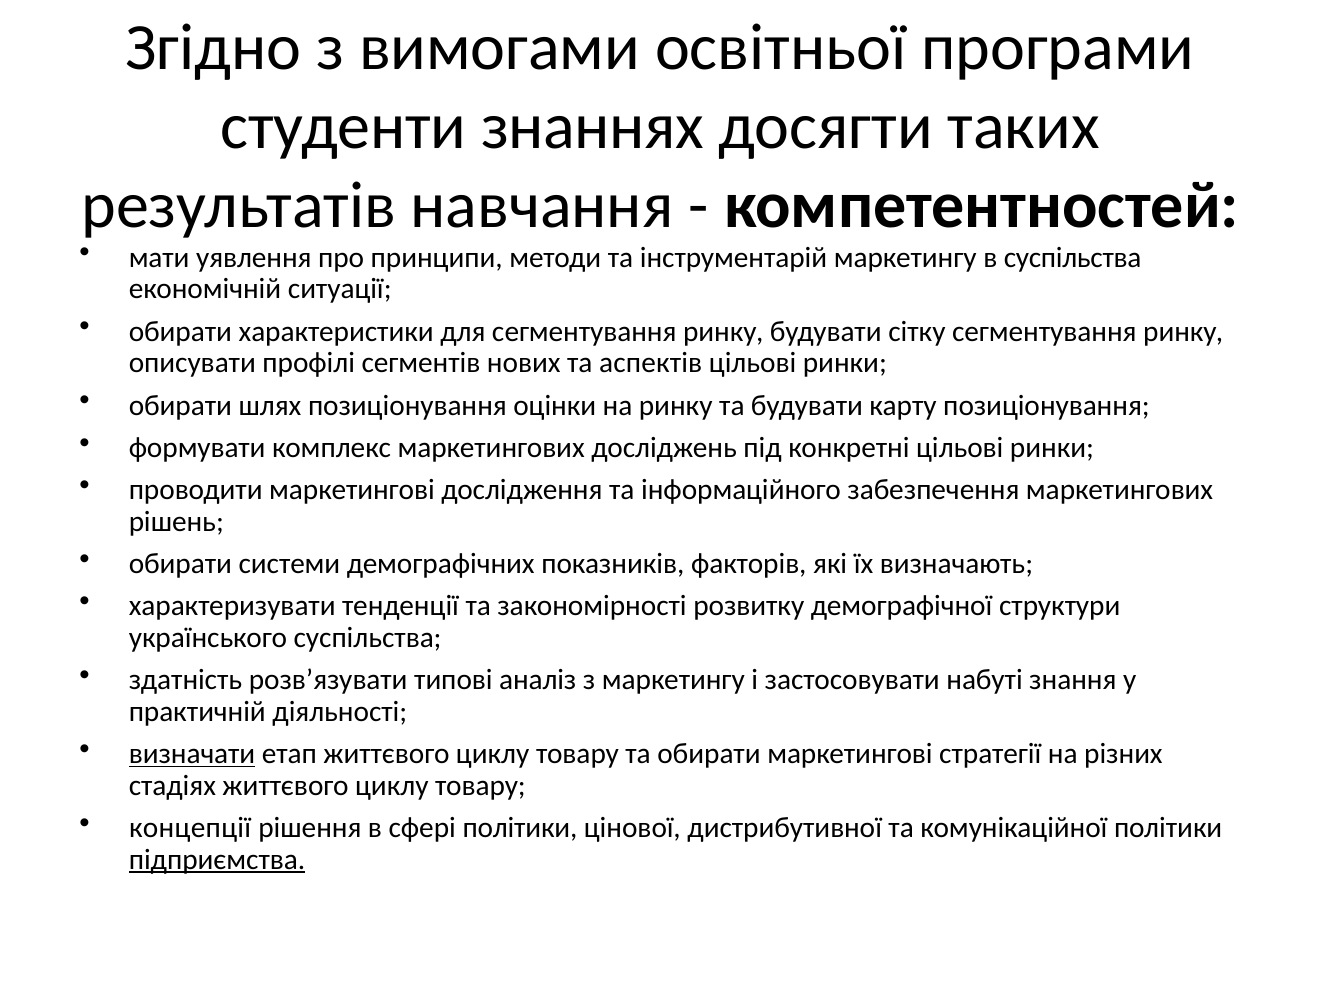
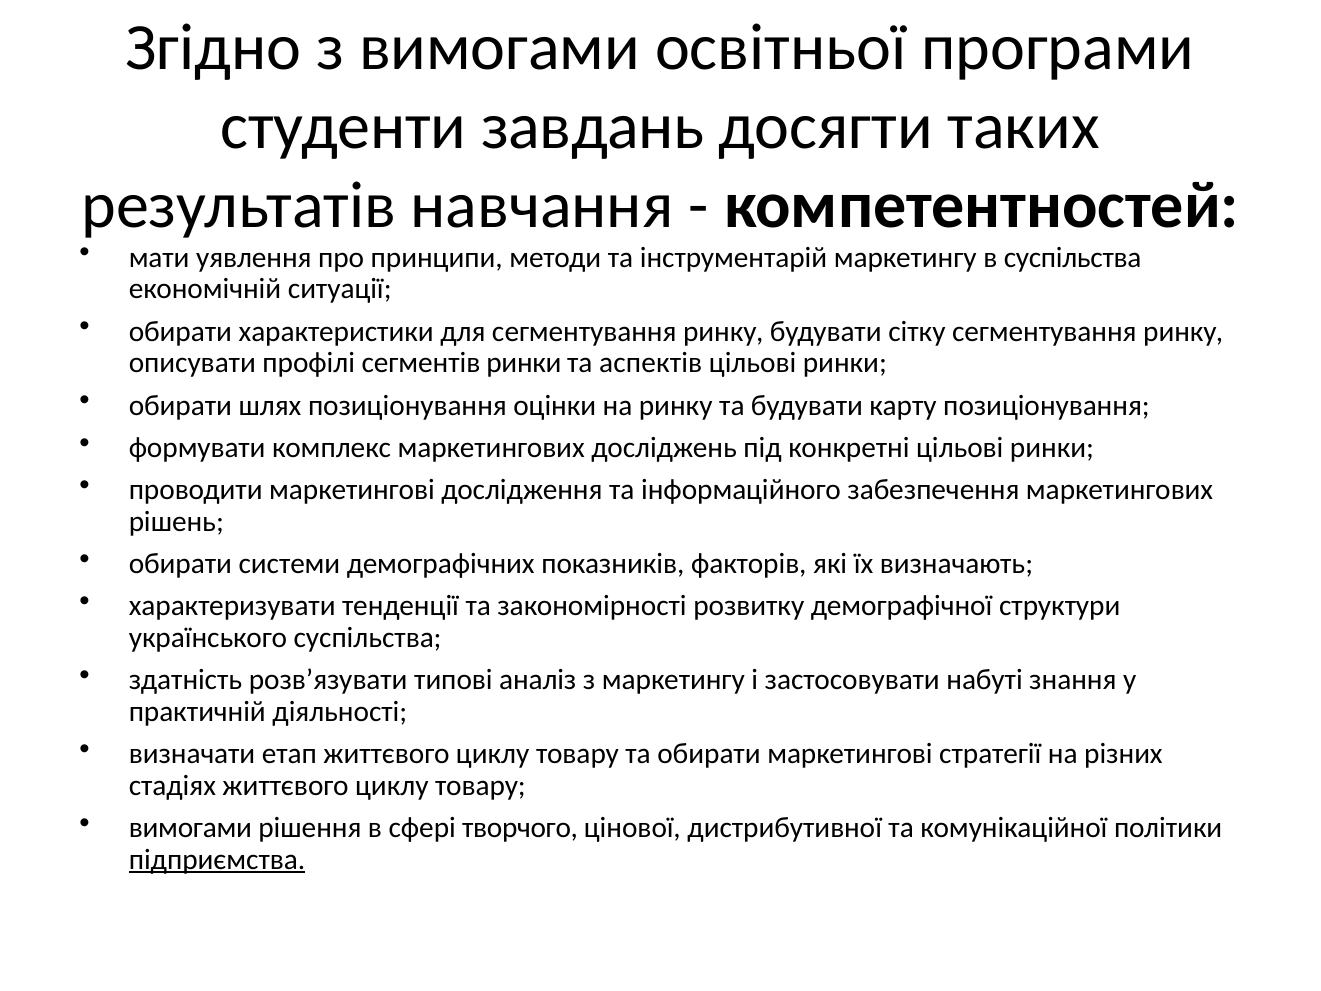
знаннях: знаннях -> завдань
сегментів нових: нових -> ринки
визначати underline: present -> none
концепції at (190, 828): концепції -> вимогами
сфері політики: політики -> творчого
